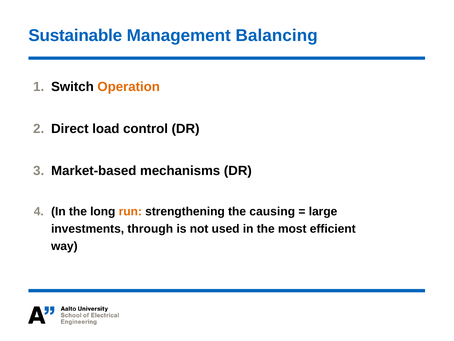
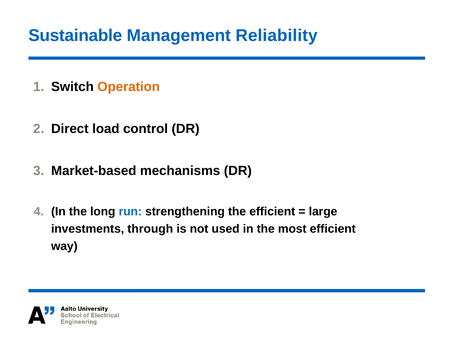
Balancing: Balancing -> Reliability
run colour: orange -> blue
the causing: causing -> efficient
